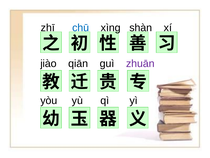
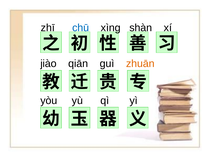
zhuān colour: purple -> orange
